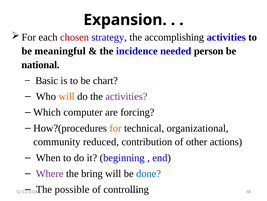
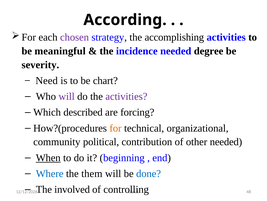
Expansion: Expansion -> According
chosen colour: red -> purple
person: person -> degree
national: national -> severity
Basic: Basic -> Need
will at (67, 96) colour: orange -> purple
computer: computer -> described
reduced: reduced -> political
other actions: actions -> needed
When underline: none -> present
Where colour: purple -> blue
bring: bring -> them
possible: possible -> involved
